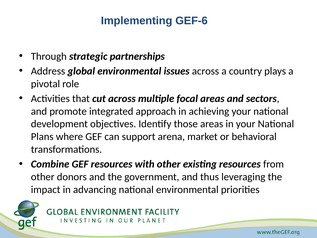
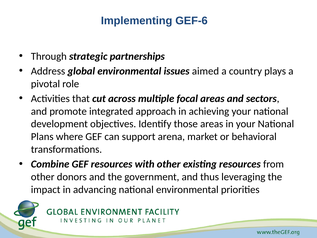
issues across: across -> aimed
